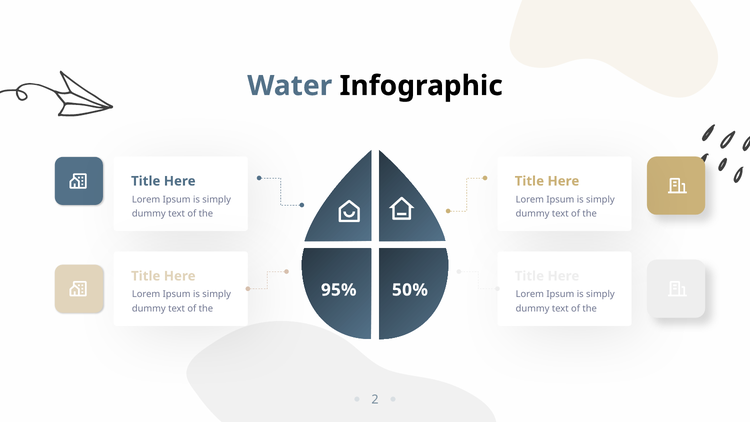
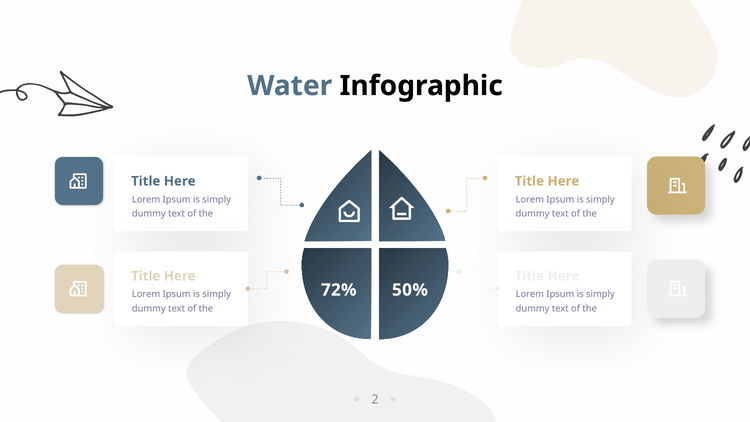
95%: 95% -> 72%
